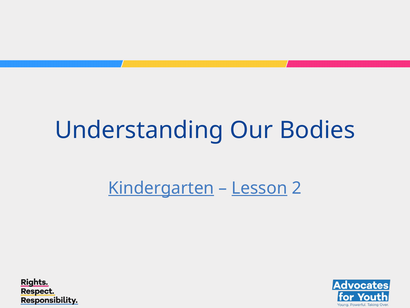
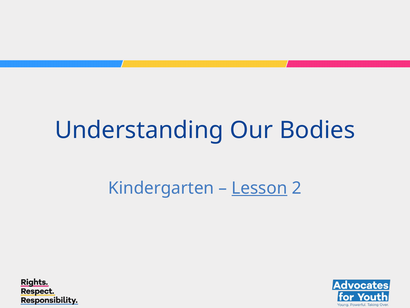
Kindergarten underline: present -> none
